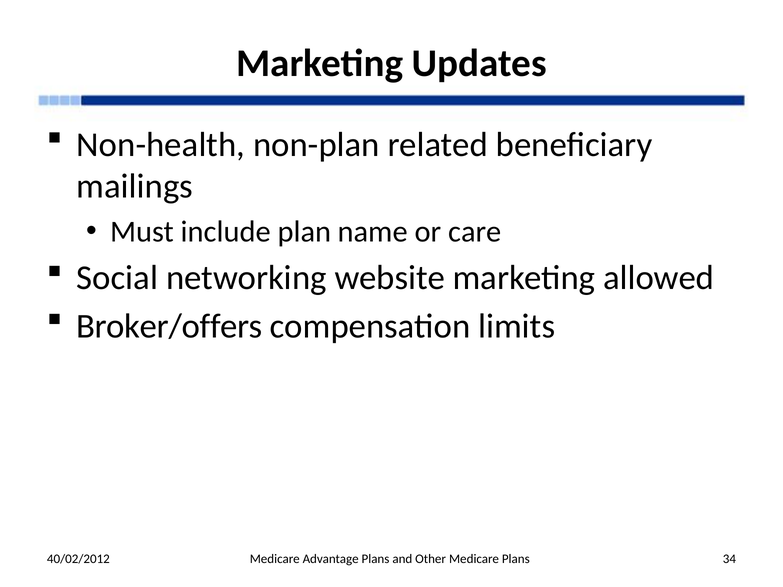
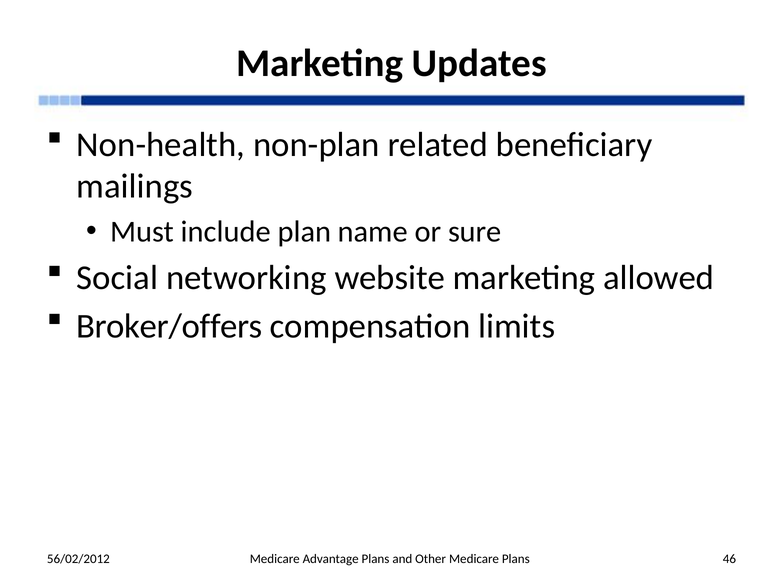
care: care -> sure
40/02/2012: 40/02/2012 -> 56/02/2012
34: 34 -> 46
